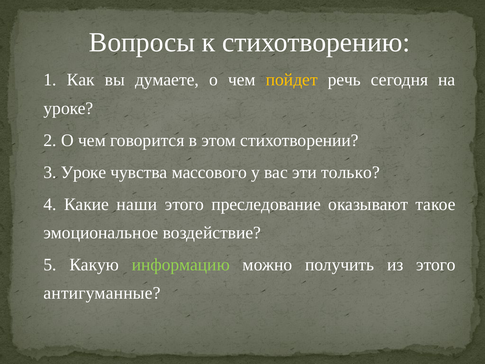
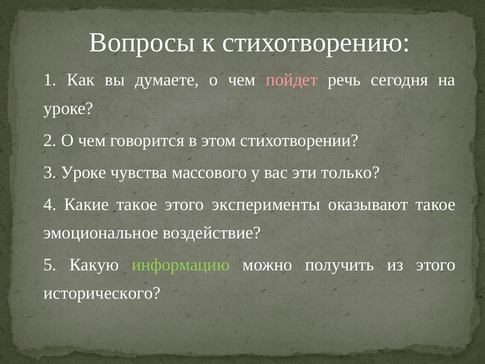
пойдет colour: yellow -> pink
Какие наши: наши -> такое
преследование: преследование -> эксперименты
антигуманные: антигуманные -> исторического
